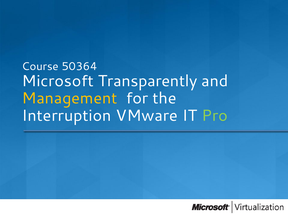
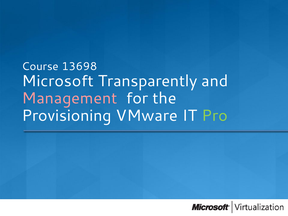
50364: 50364 -> 13698
Management colour: yellow -> pink
Interruption: Interruption -> Provisioning
